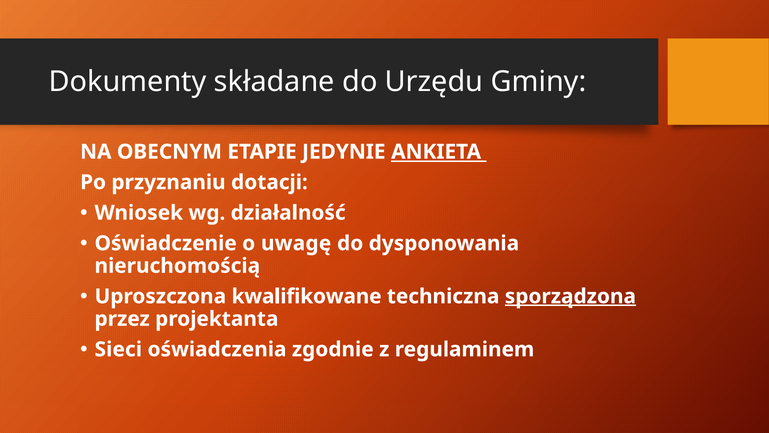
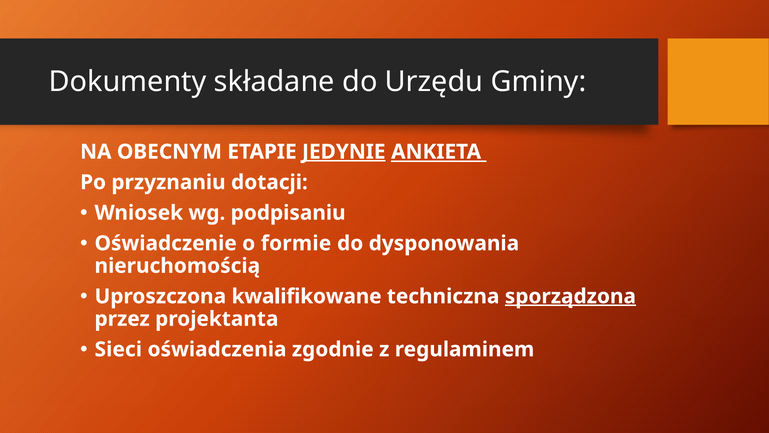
JEDYNIE underline: none -> present
działalność: działalność -> podpisaniu
uwagę: uwagę -> formie
